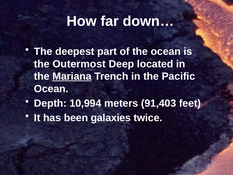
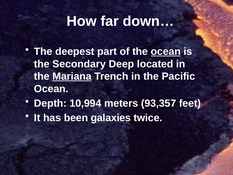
ocean at (166, 51) underline: none -> present
Outermost: Outermost -> Secondary
91,403: 91,403 -> 93,357
